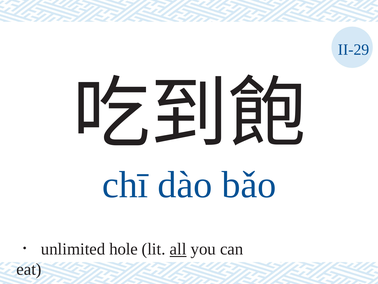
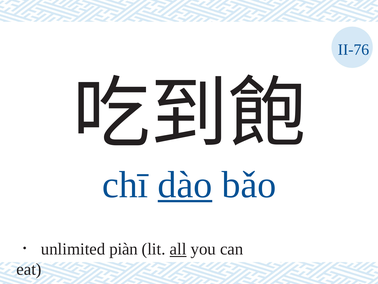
II-29: II-29 -> II-76
dào underline: none -> present
hole: hole -> piàn
